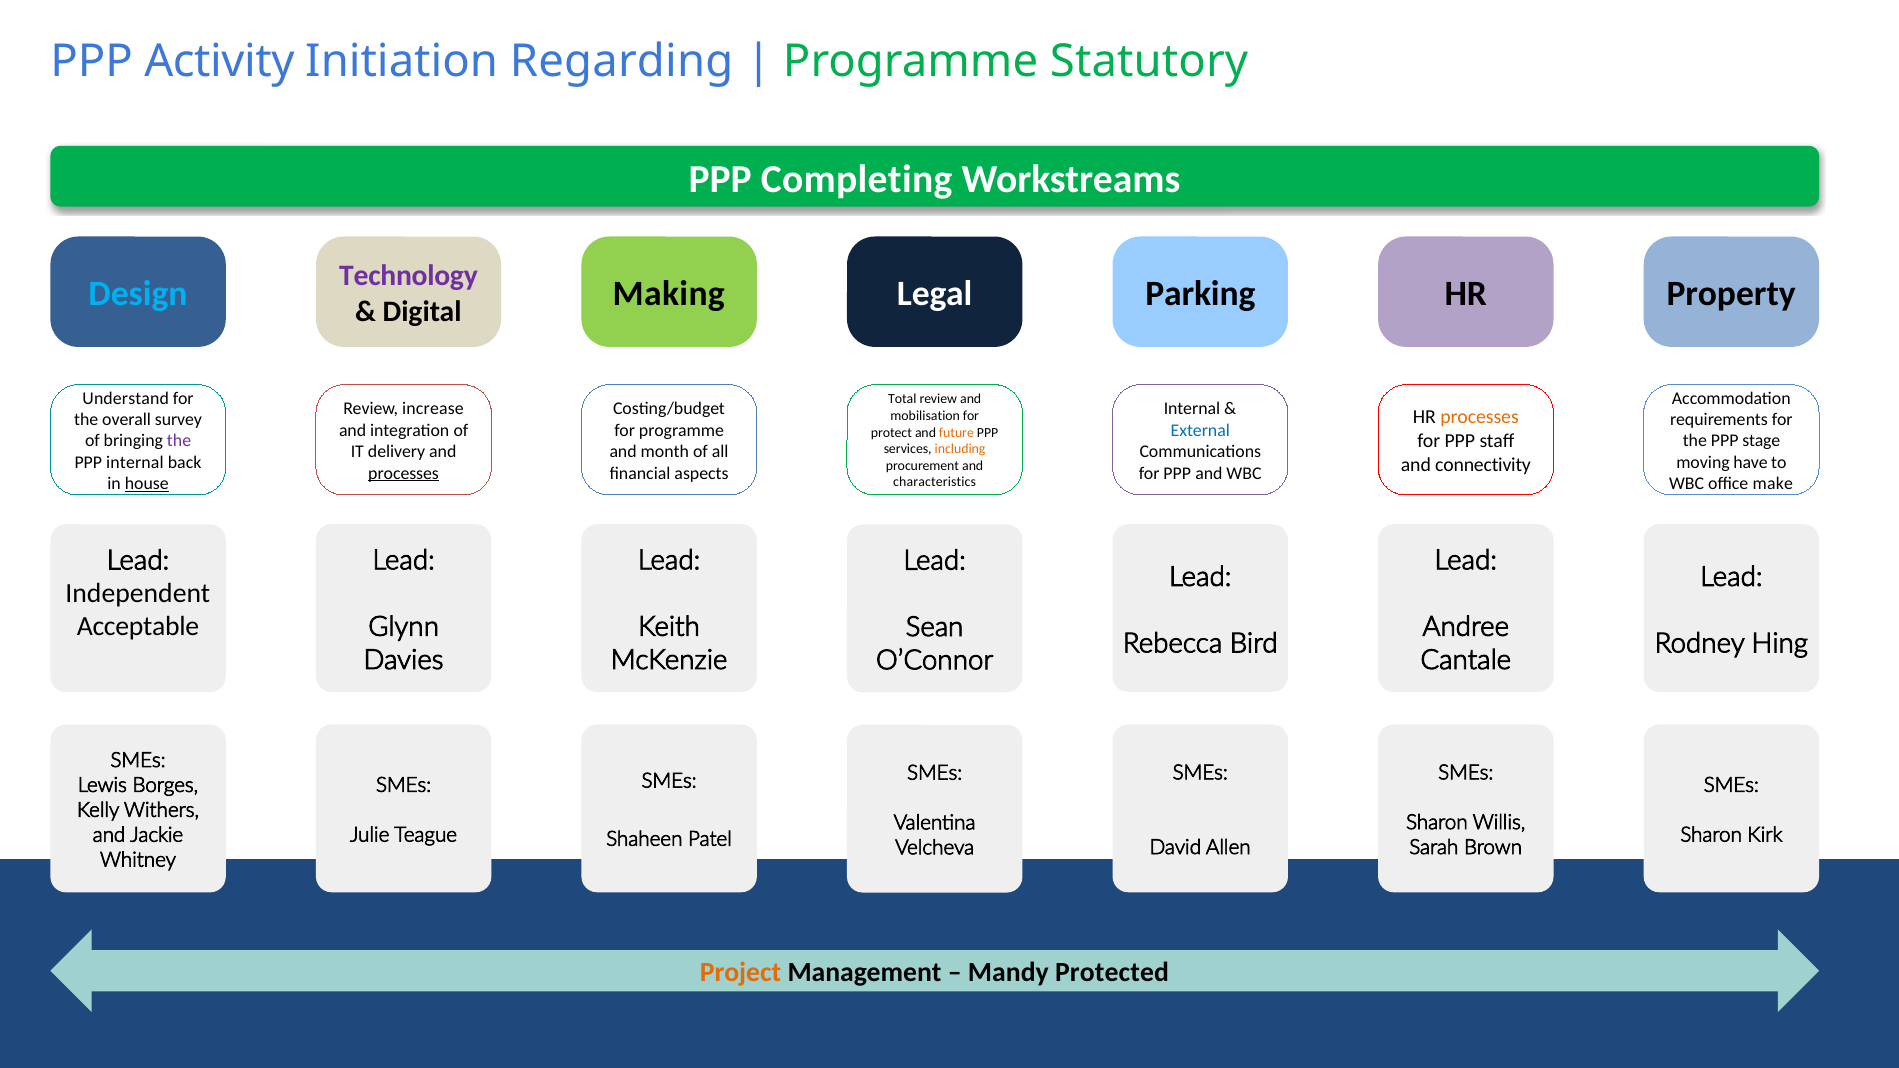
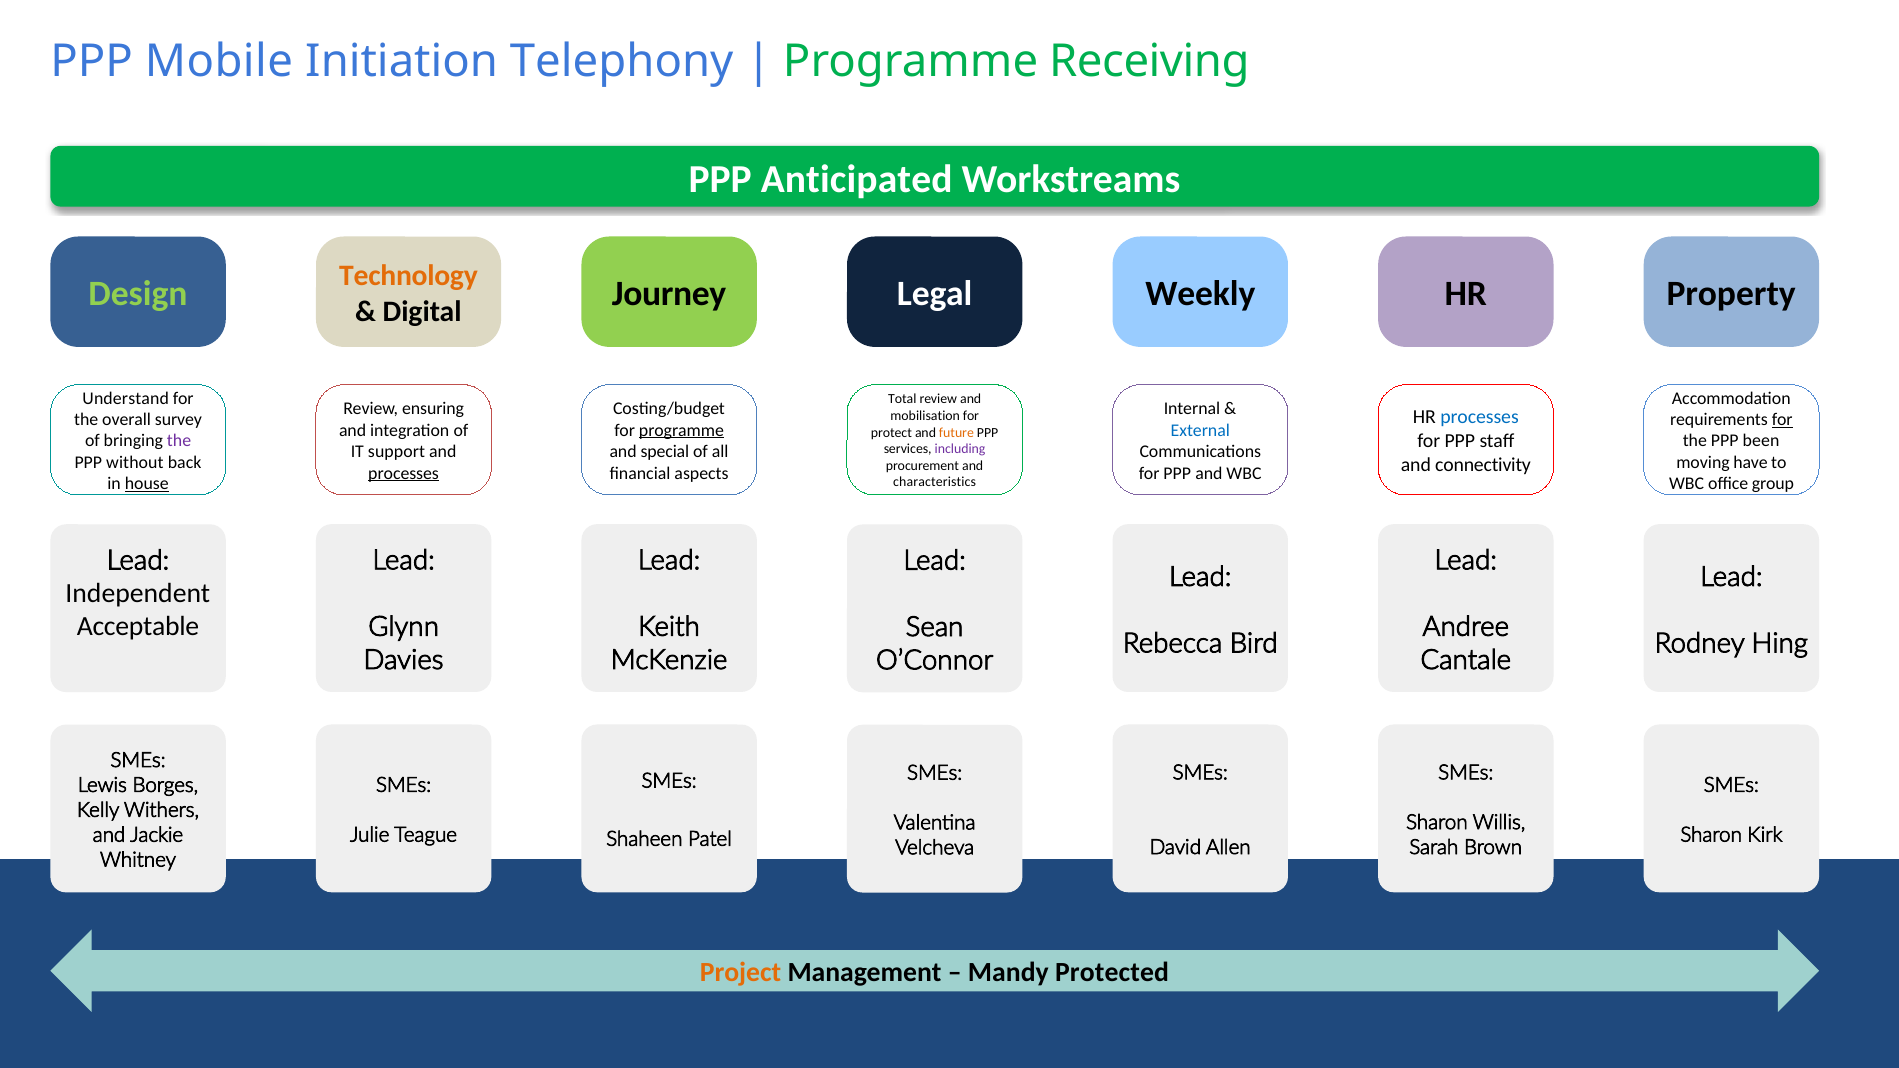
Activity: Activity -> Mobile
Regarding: Regarding -> Telephony
Statutory: Statutory -> Receiving
Completing: Completing -> Anticipated
Technology colour: purple -> orange
Design colour: light blue -> light green
Making: Making -> Journey
Parking: Parking -> Weekly
increase: increase -> ensuring
processes at (1480, 417) colour: orange -> blue
for at (1782, 420) underline: none -> present
programme at (681, 430) underline: none -> present
stage: stage -> been
including colour: orange -> purple
delivery: delivery -> support
month: month -> special
PPP internal: internal -> without
make: make -> group
